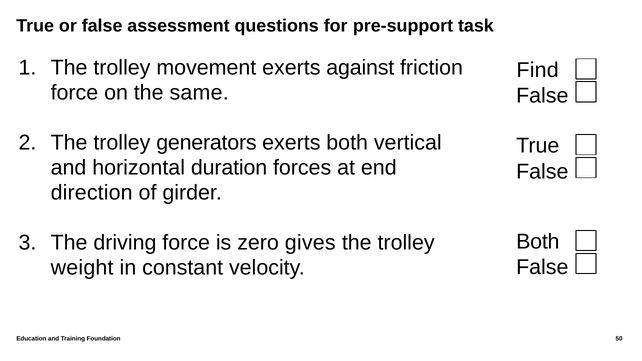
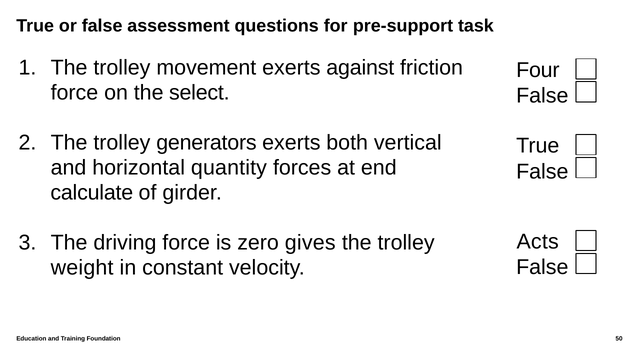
Find: Find -> Four
same: same -> select
duration: duration -> quantity
direction: direction -> calculate
Both at (538, 242): Both -> Acts
